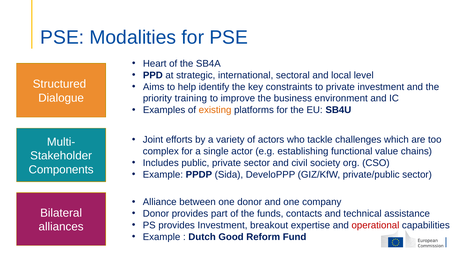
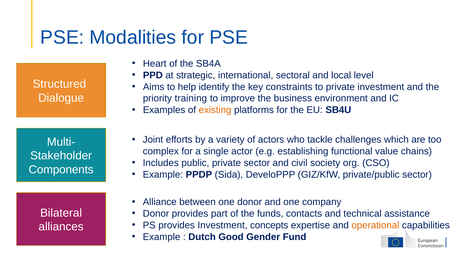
breakout: breakout -> concepts
operational colour: red -> orange
Reform: Reform -> Gender
